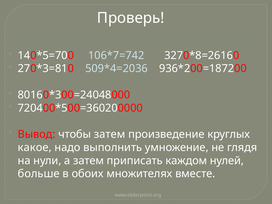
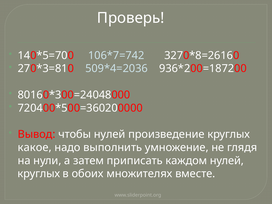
чтобы затем: затем -> нулей
больше at (39, 174): больше -> круглых
